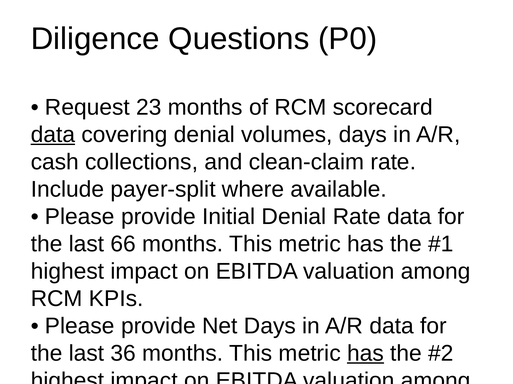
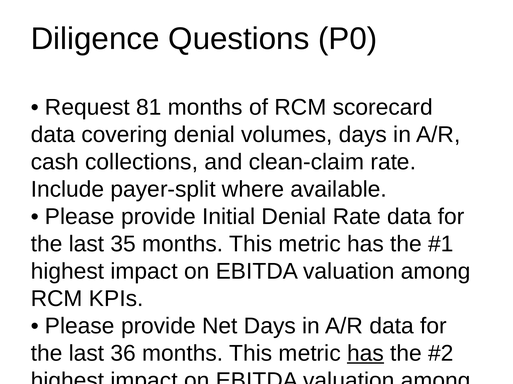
23: 23 -> 81
data at (53, 135) underline: present -> none
66: 66 -> 35
